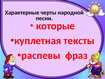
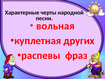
которые: которые -> вольная
тексты: тексты -> других
